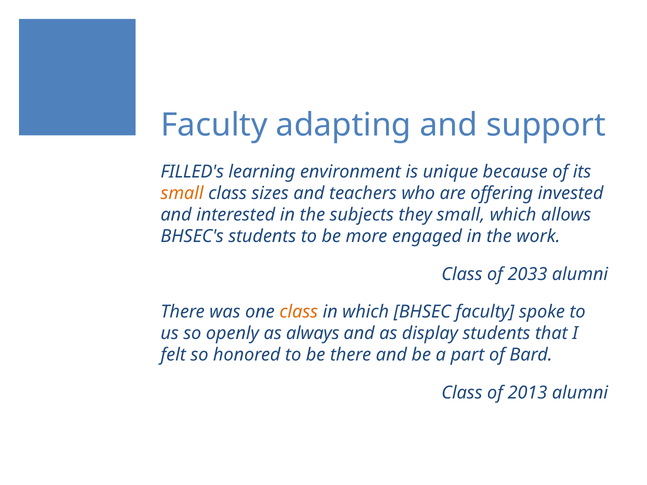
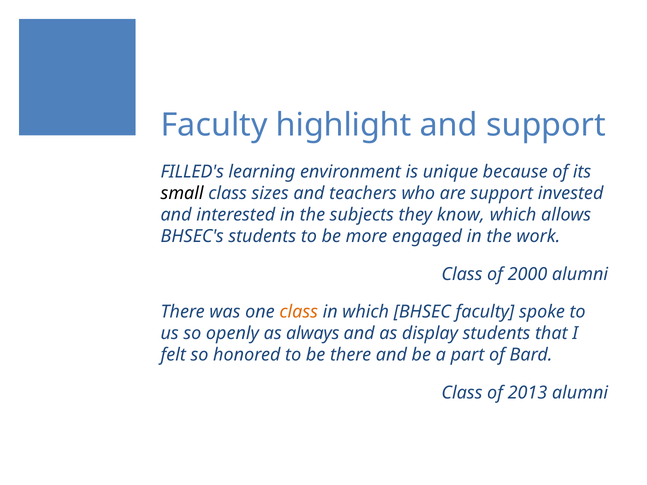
adapting: adapting -> highlight
small at (182, 193) colour: orange -> black
are offering: offering -> support
they small: small -> know
2033: 2033 -> 2000
